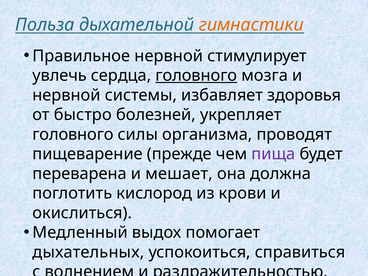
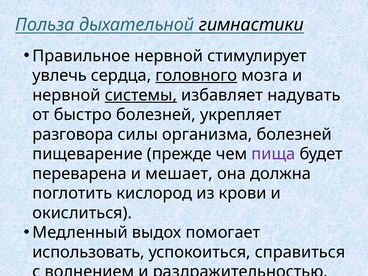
гимнастики colour: orange -> black
системы underline: none -> present
здоровья: здоровья -> надувать
головного at (73, 134): головного -> разговора
организма проводят: проводят -> болезней
дыхательных: дыхательных -> использовать
